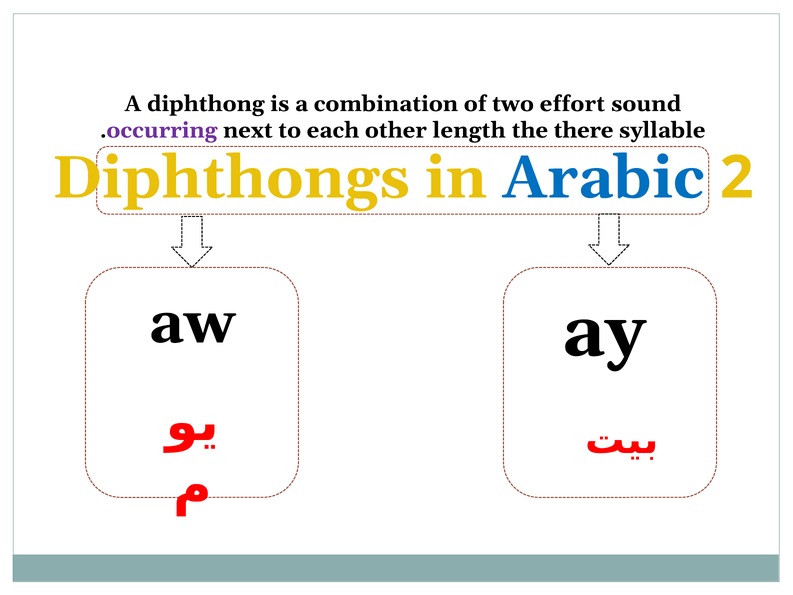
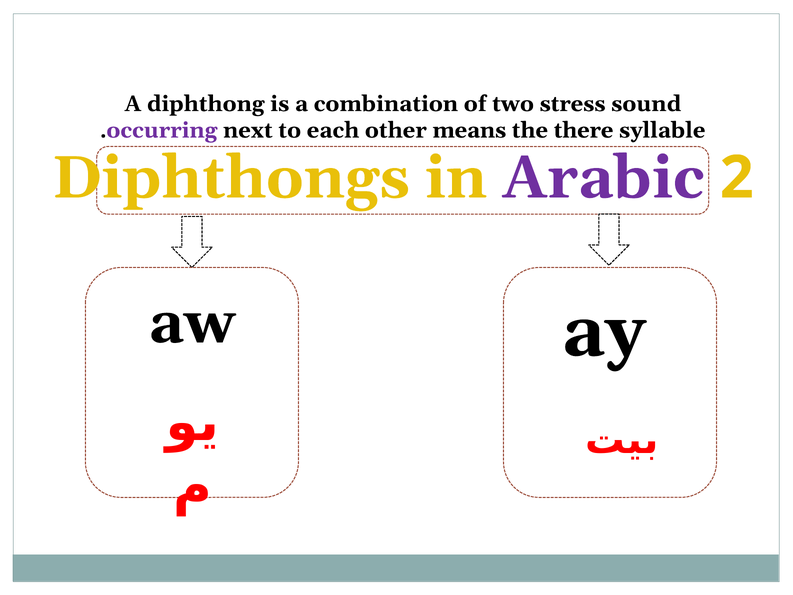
effort: effort -> stress
length: length -> means
Arabic colour: blue -> purple
